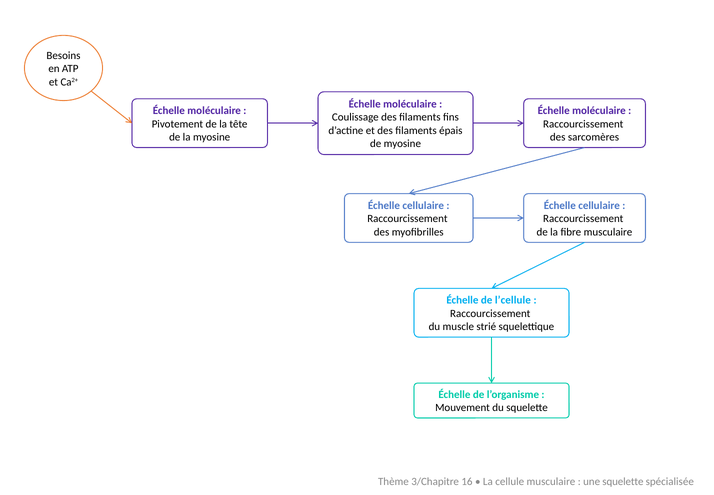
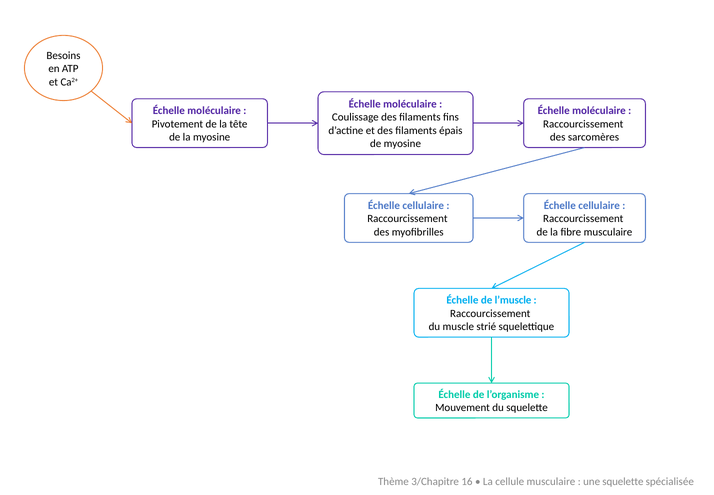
l’cellule: l’cellule -> l’muscle
